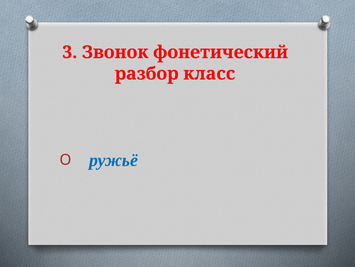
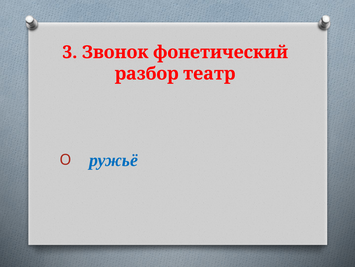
класс: класс -> театр
